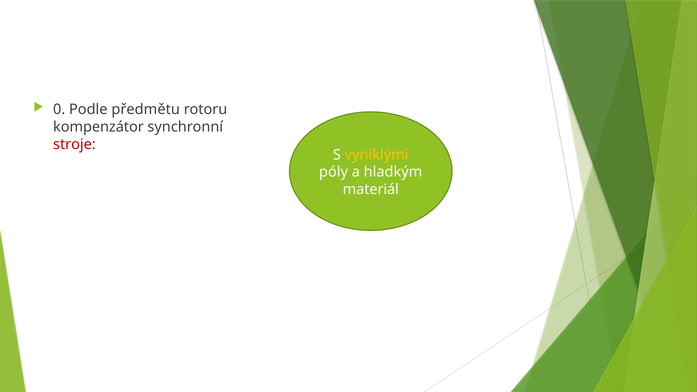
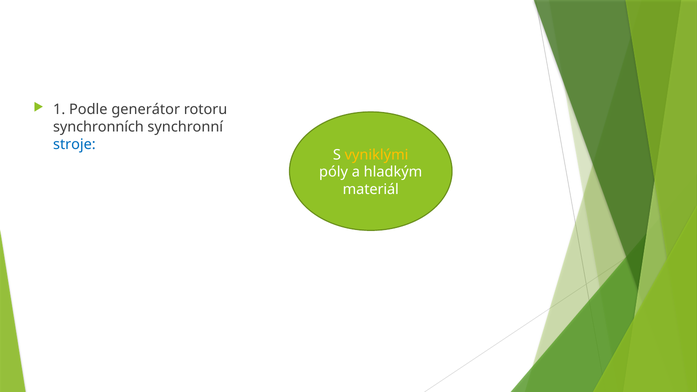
0: 0 -> 1
předmětu: předmětu -> generátor
kompenzátor: kompenzátor -> synchronních
stroje colour: red -> blue
